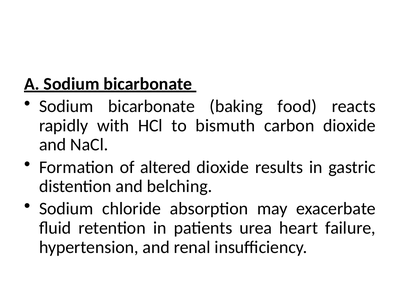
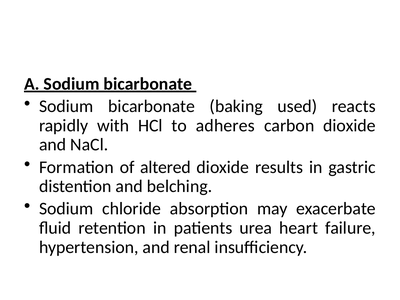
food: food -> used
bismuth: bismuth -> adheres
